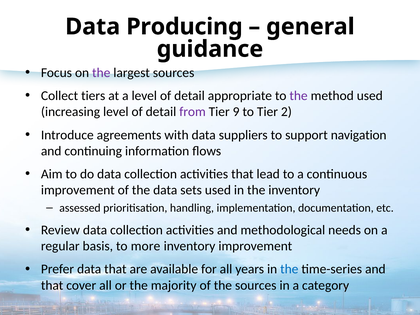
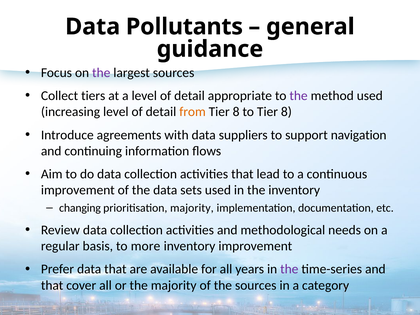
Producing: Producing -> Pollutants
from colour: purple -> orange
9 at (236, 112): 9 -> 8
to Tier 2: 2 -> 8
assessed: assessed -> changing
prioritisation handling: handling -> majority
the at (289, 269) colour: blue -> purple
